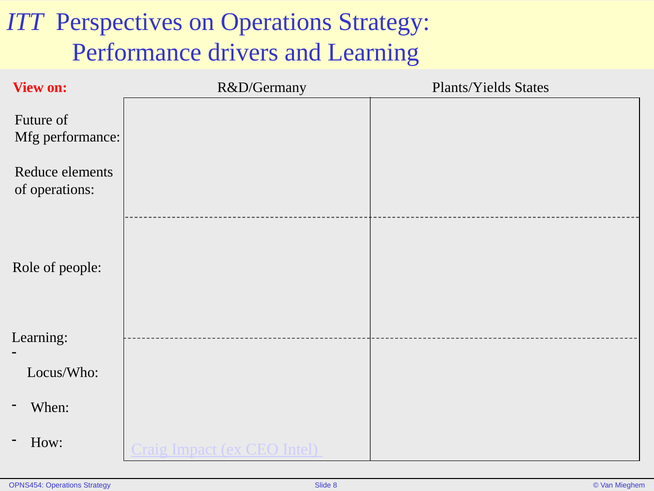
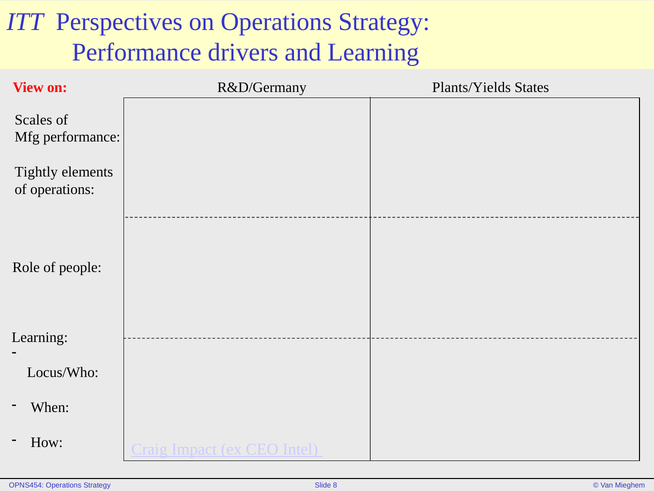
Future: Future -> Scales
Reduce: Reduce -> Tightly
